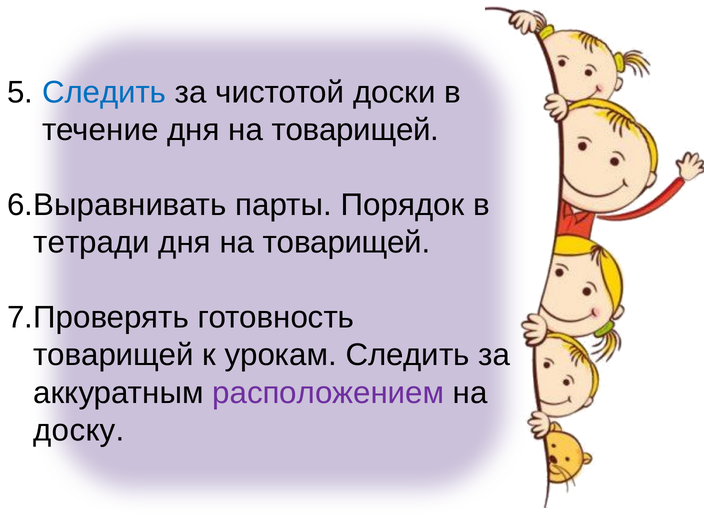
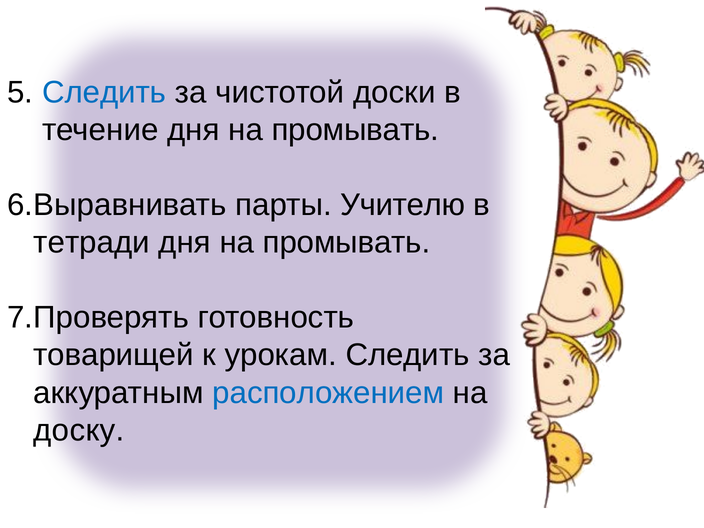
течение дня на товарищей: товарищей -> промывать
Порядок: Порядок -> Учителю
товарищей at (347, 243): товарищей -> промывать
расположением colour: purple -> blue
